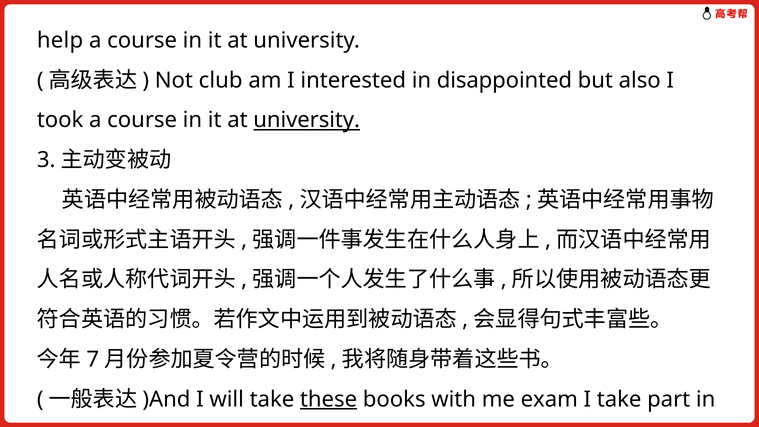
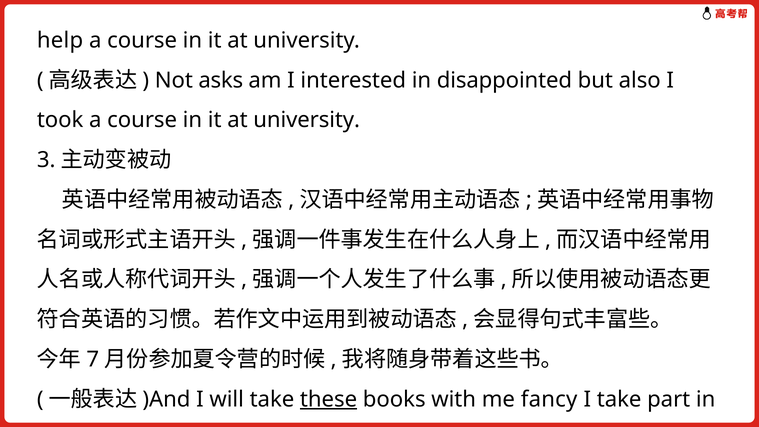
club: club -> asks
university at (307, 120) underline: present -> none
exam: exam -> fancy
